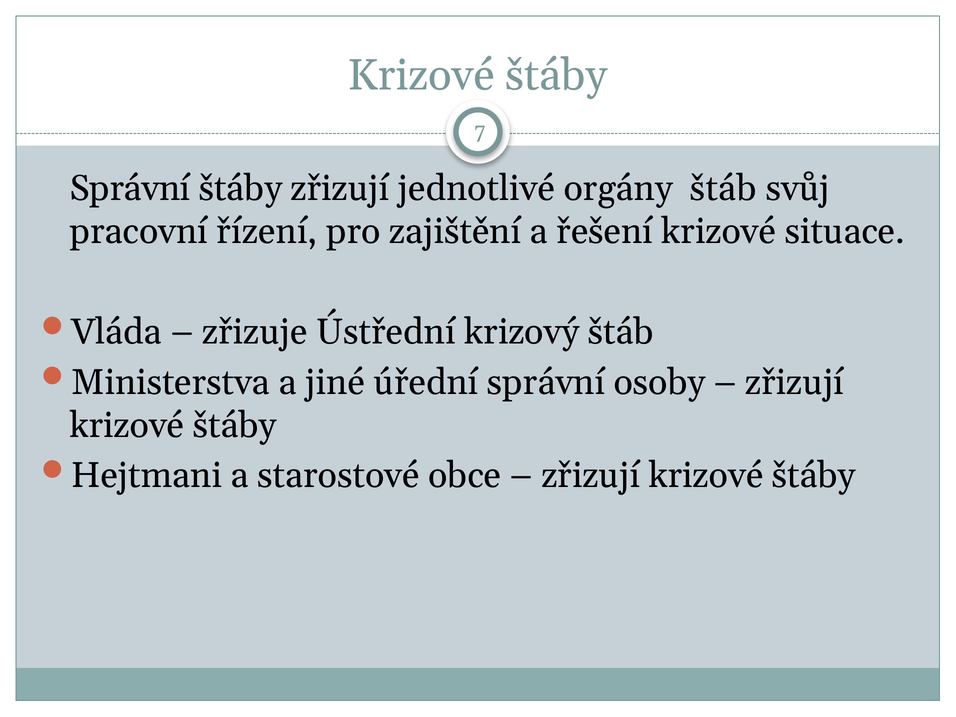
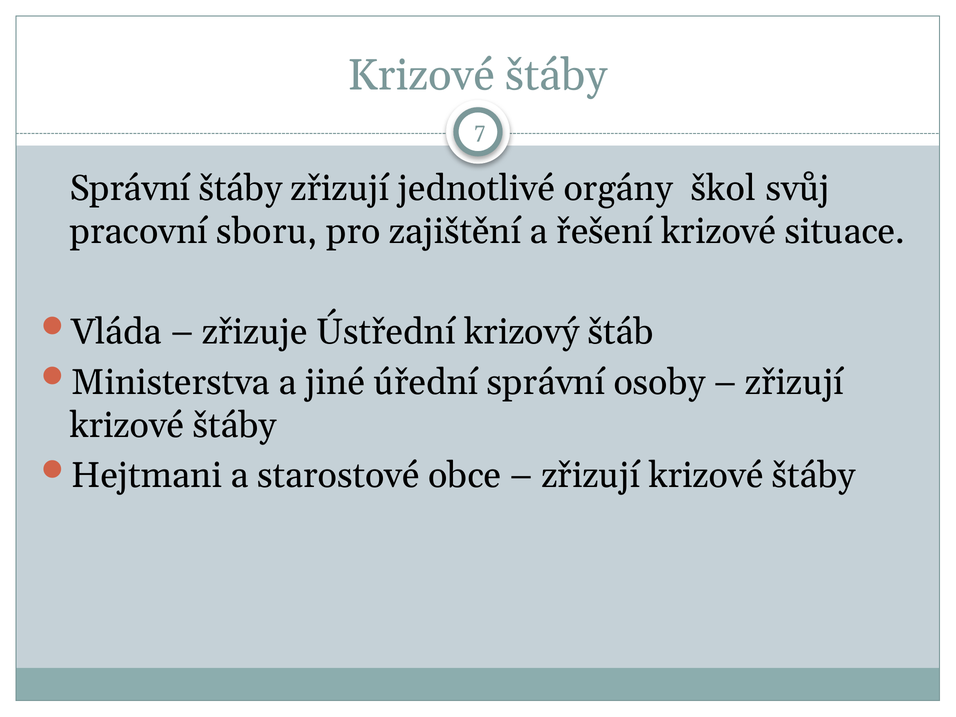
orgány štáb: štáb -> škol
řízení: řízení -> sboru
